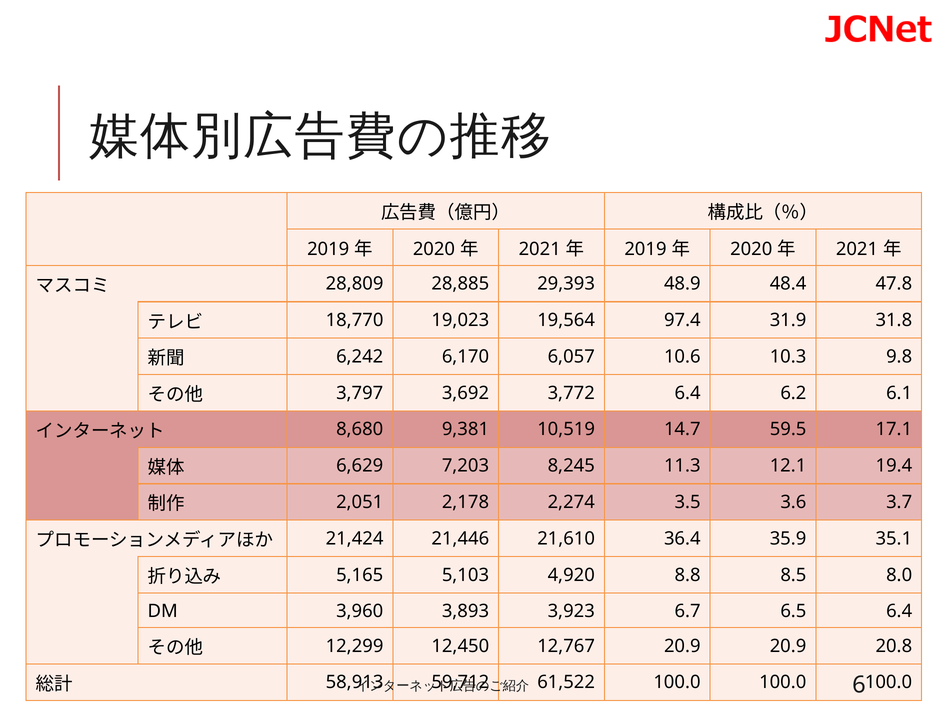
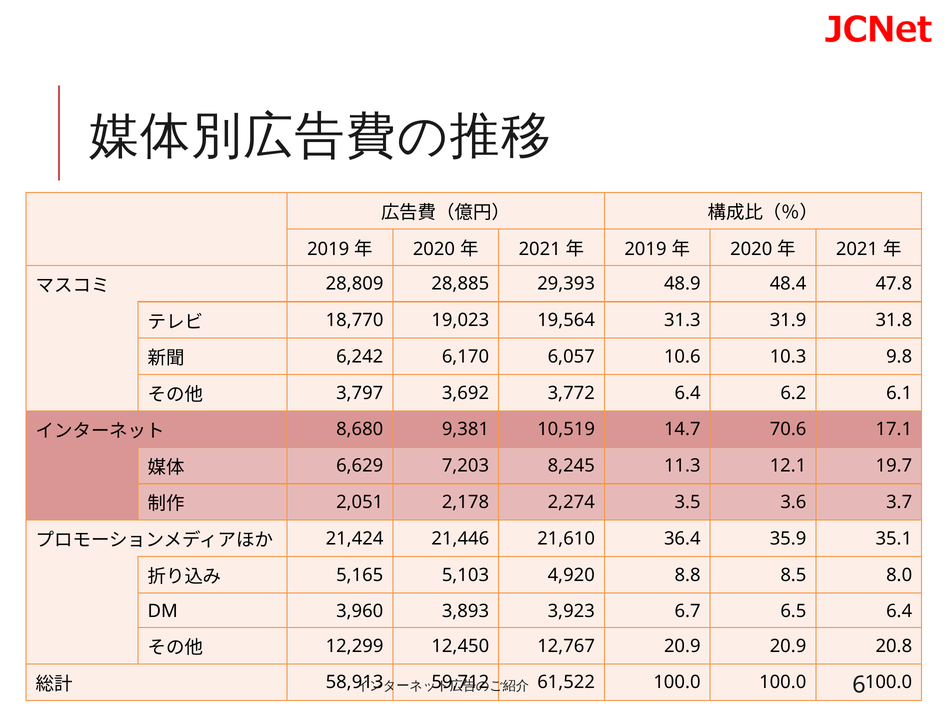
97.4: 97.4 -> 31.3
59.5: 59.5 -> 70.6
19.4: 19.4 -> 19.7
